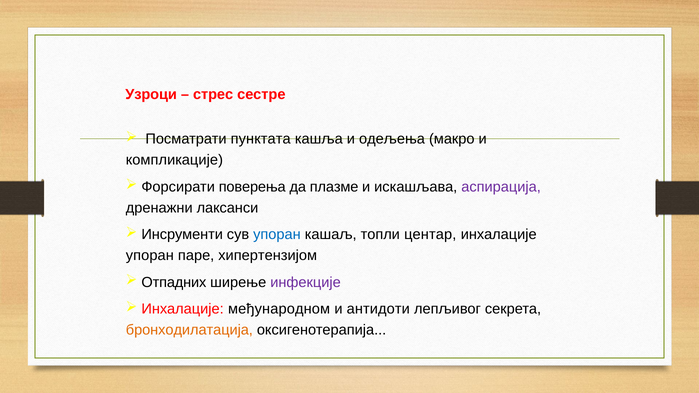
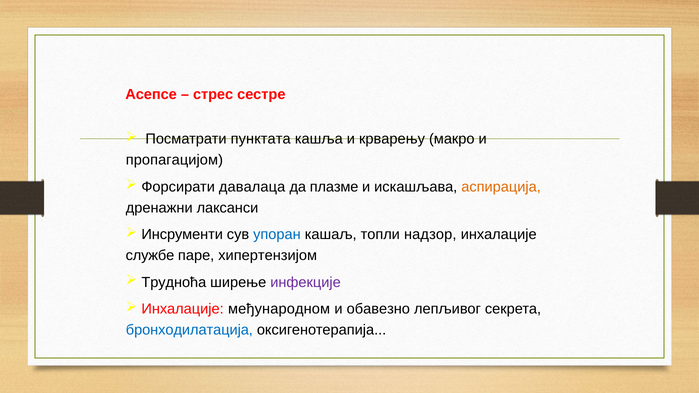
Узроци: Узроци -> Асепсе
одељења: одељења -> крварењу
компликације: компликације -> пропагацијом
поверења: поверења -> давалаца
аспирација colour: purple -> orange
центар: центар -> надзор
упоран at (150, 256): упоран -> службе
Отпадних: Отпадних -> Трудноћа
антидоти: антидоти -> обавезно
бронходилатација colour: orange -> blue
